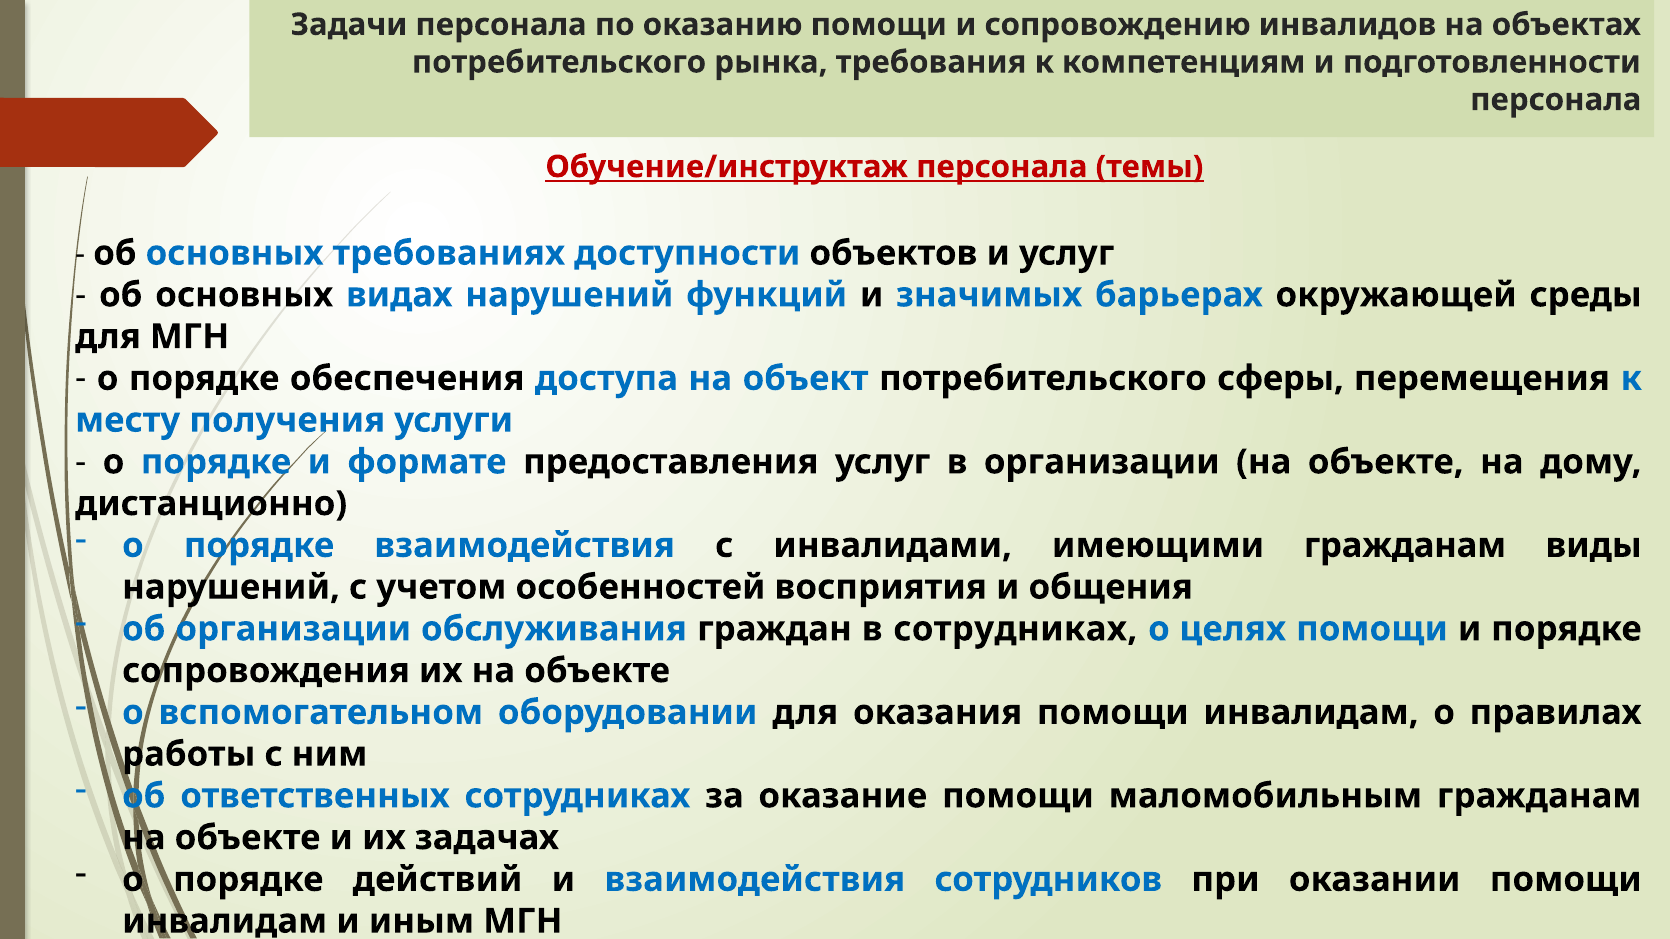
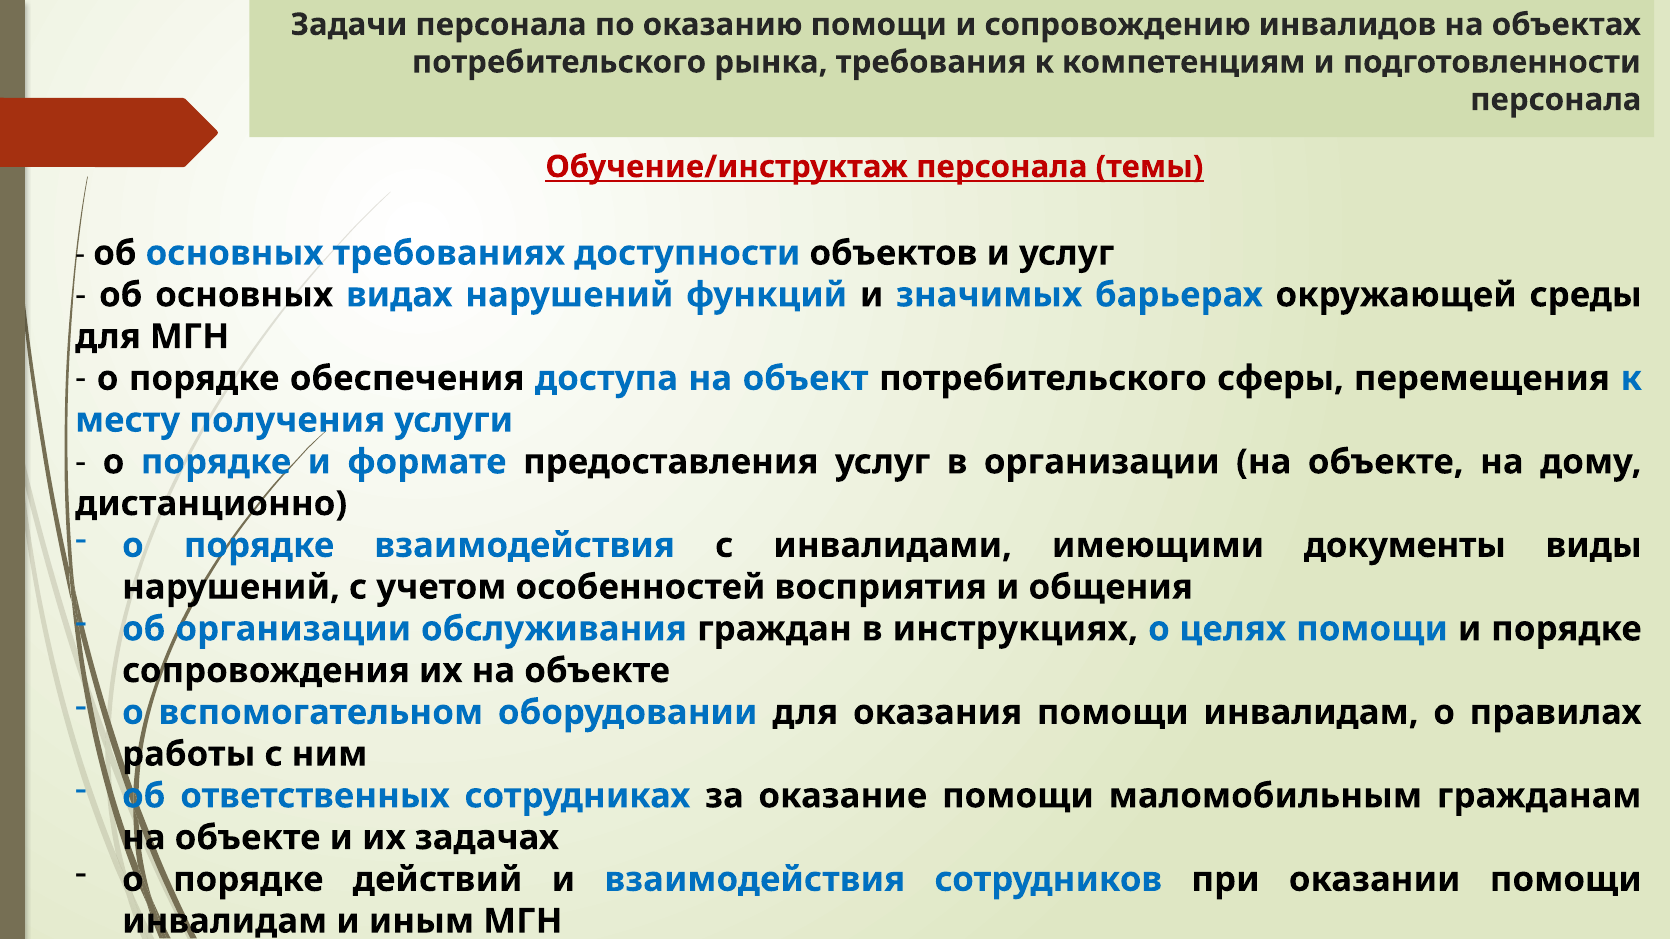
имеющими гражданам: гражданам -> документы
в сотрудниках: сотрудниках -> инструкциях
